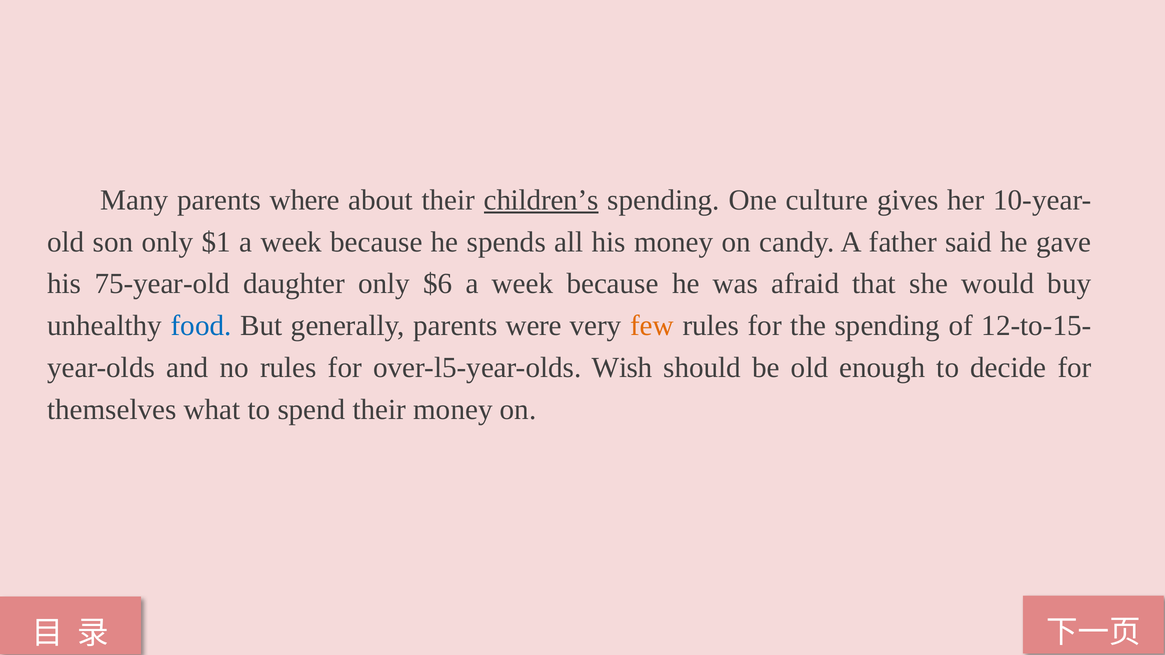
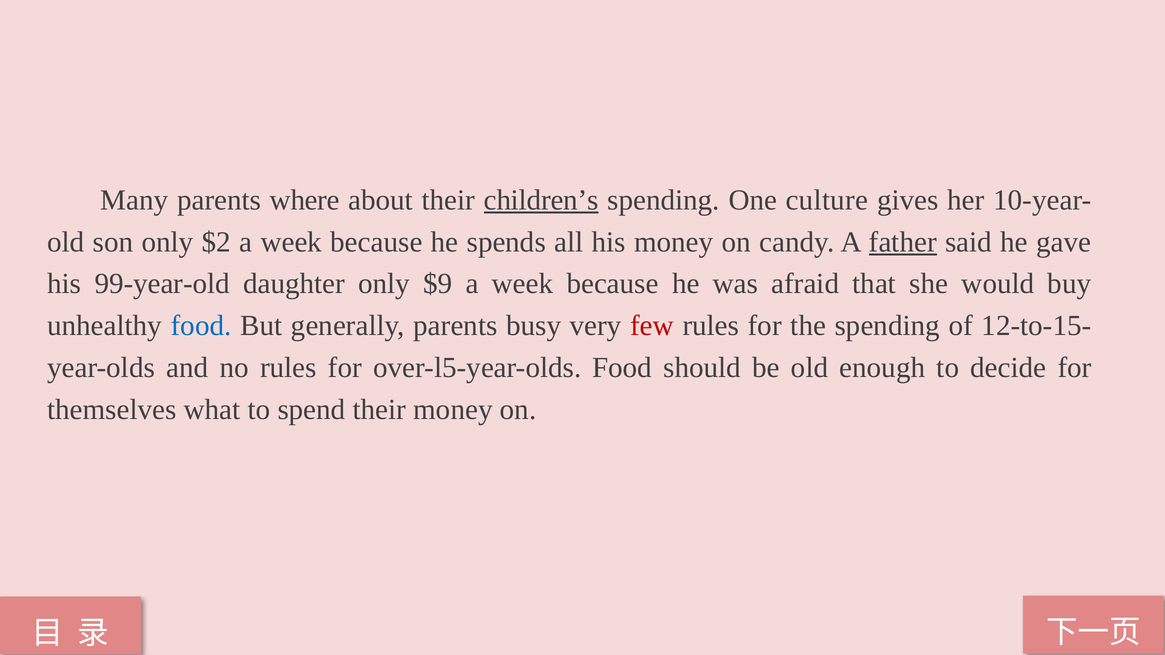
$1: $1 -> $2
father underline: none -> present
75-year-old: 75-year-old -> 99-year-old
$6: $6 -> $9
were: were -> busy
few colour: orange -> red
over-l5-year-olds Wish: Wish -> Food
